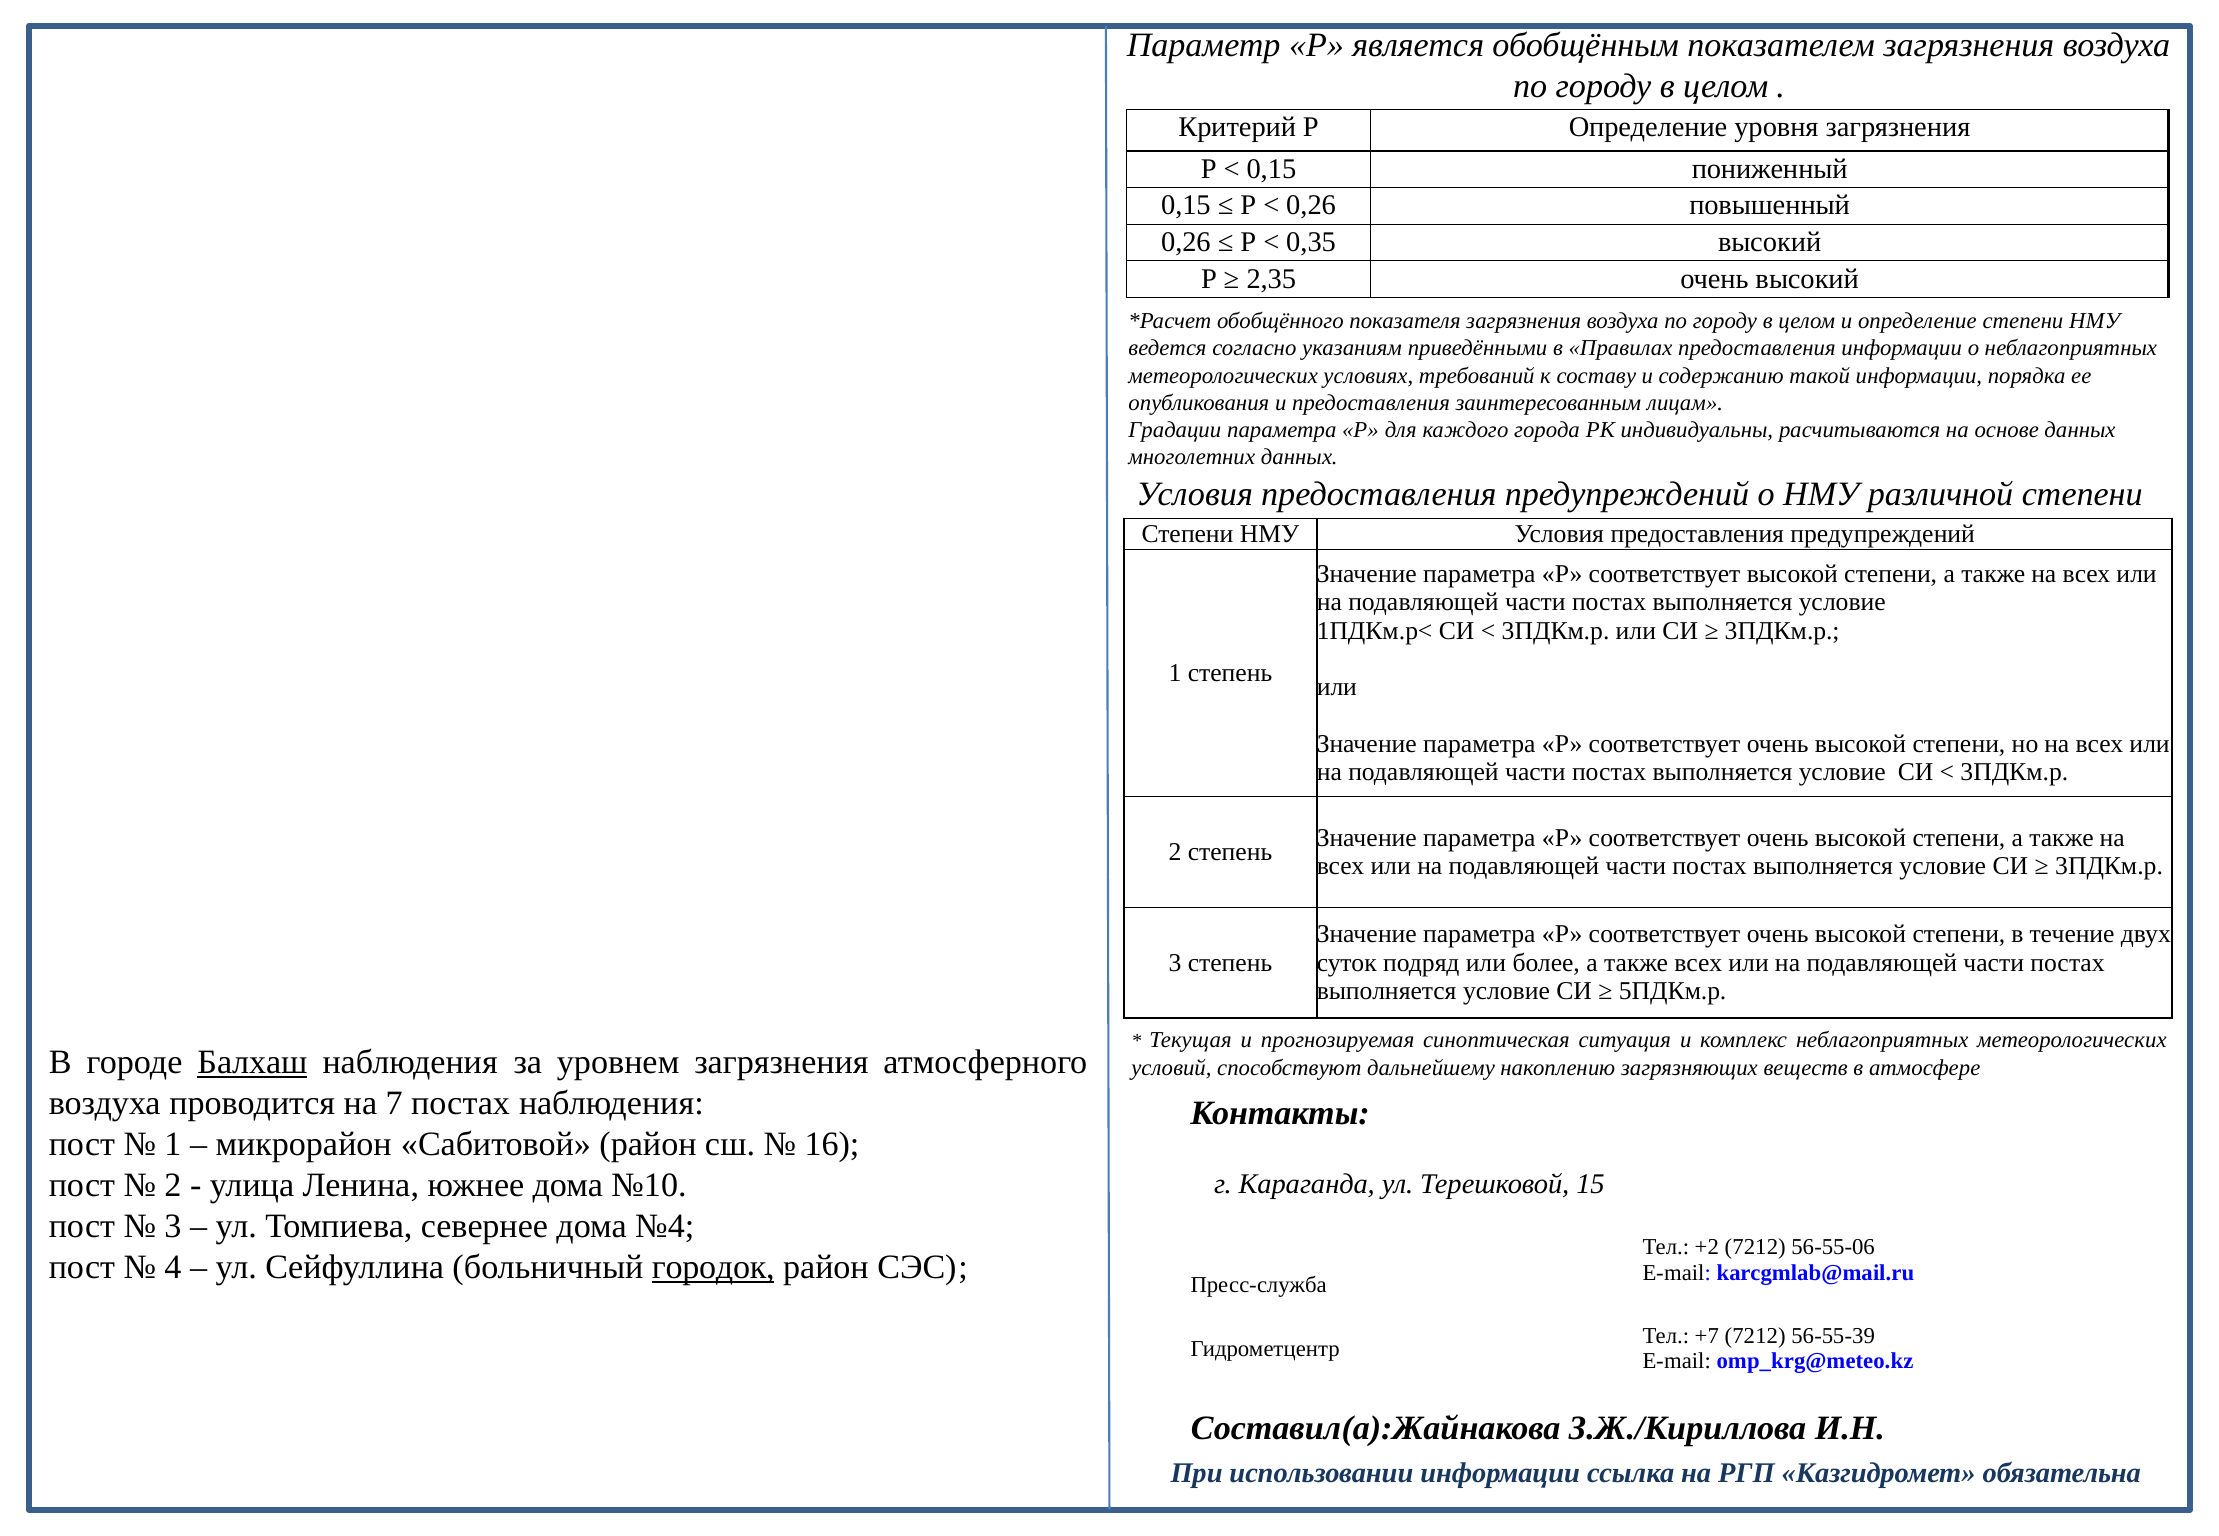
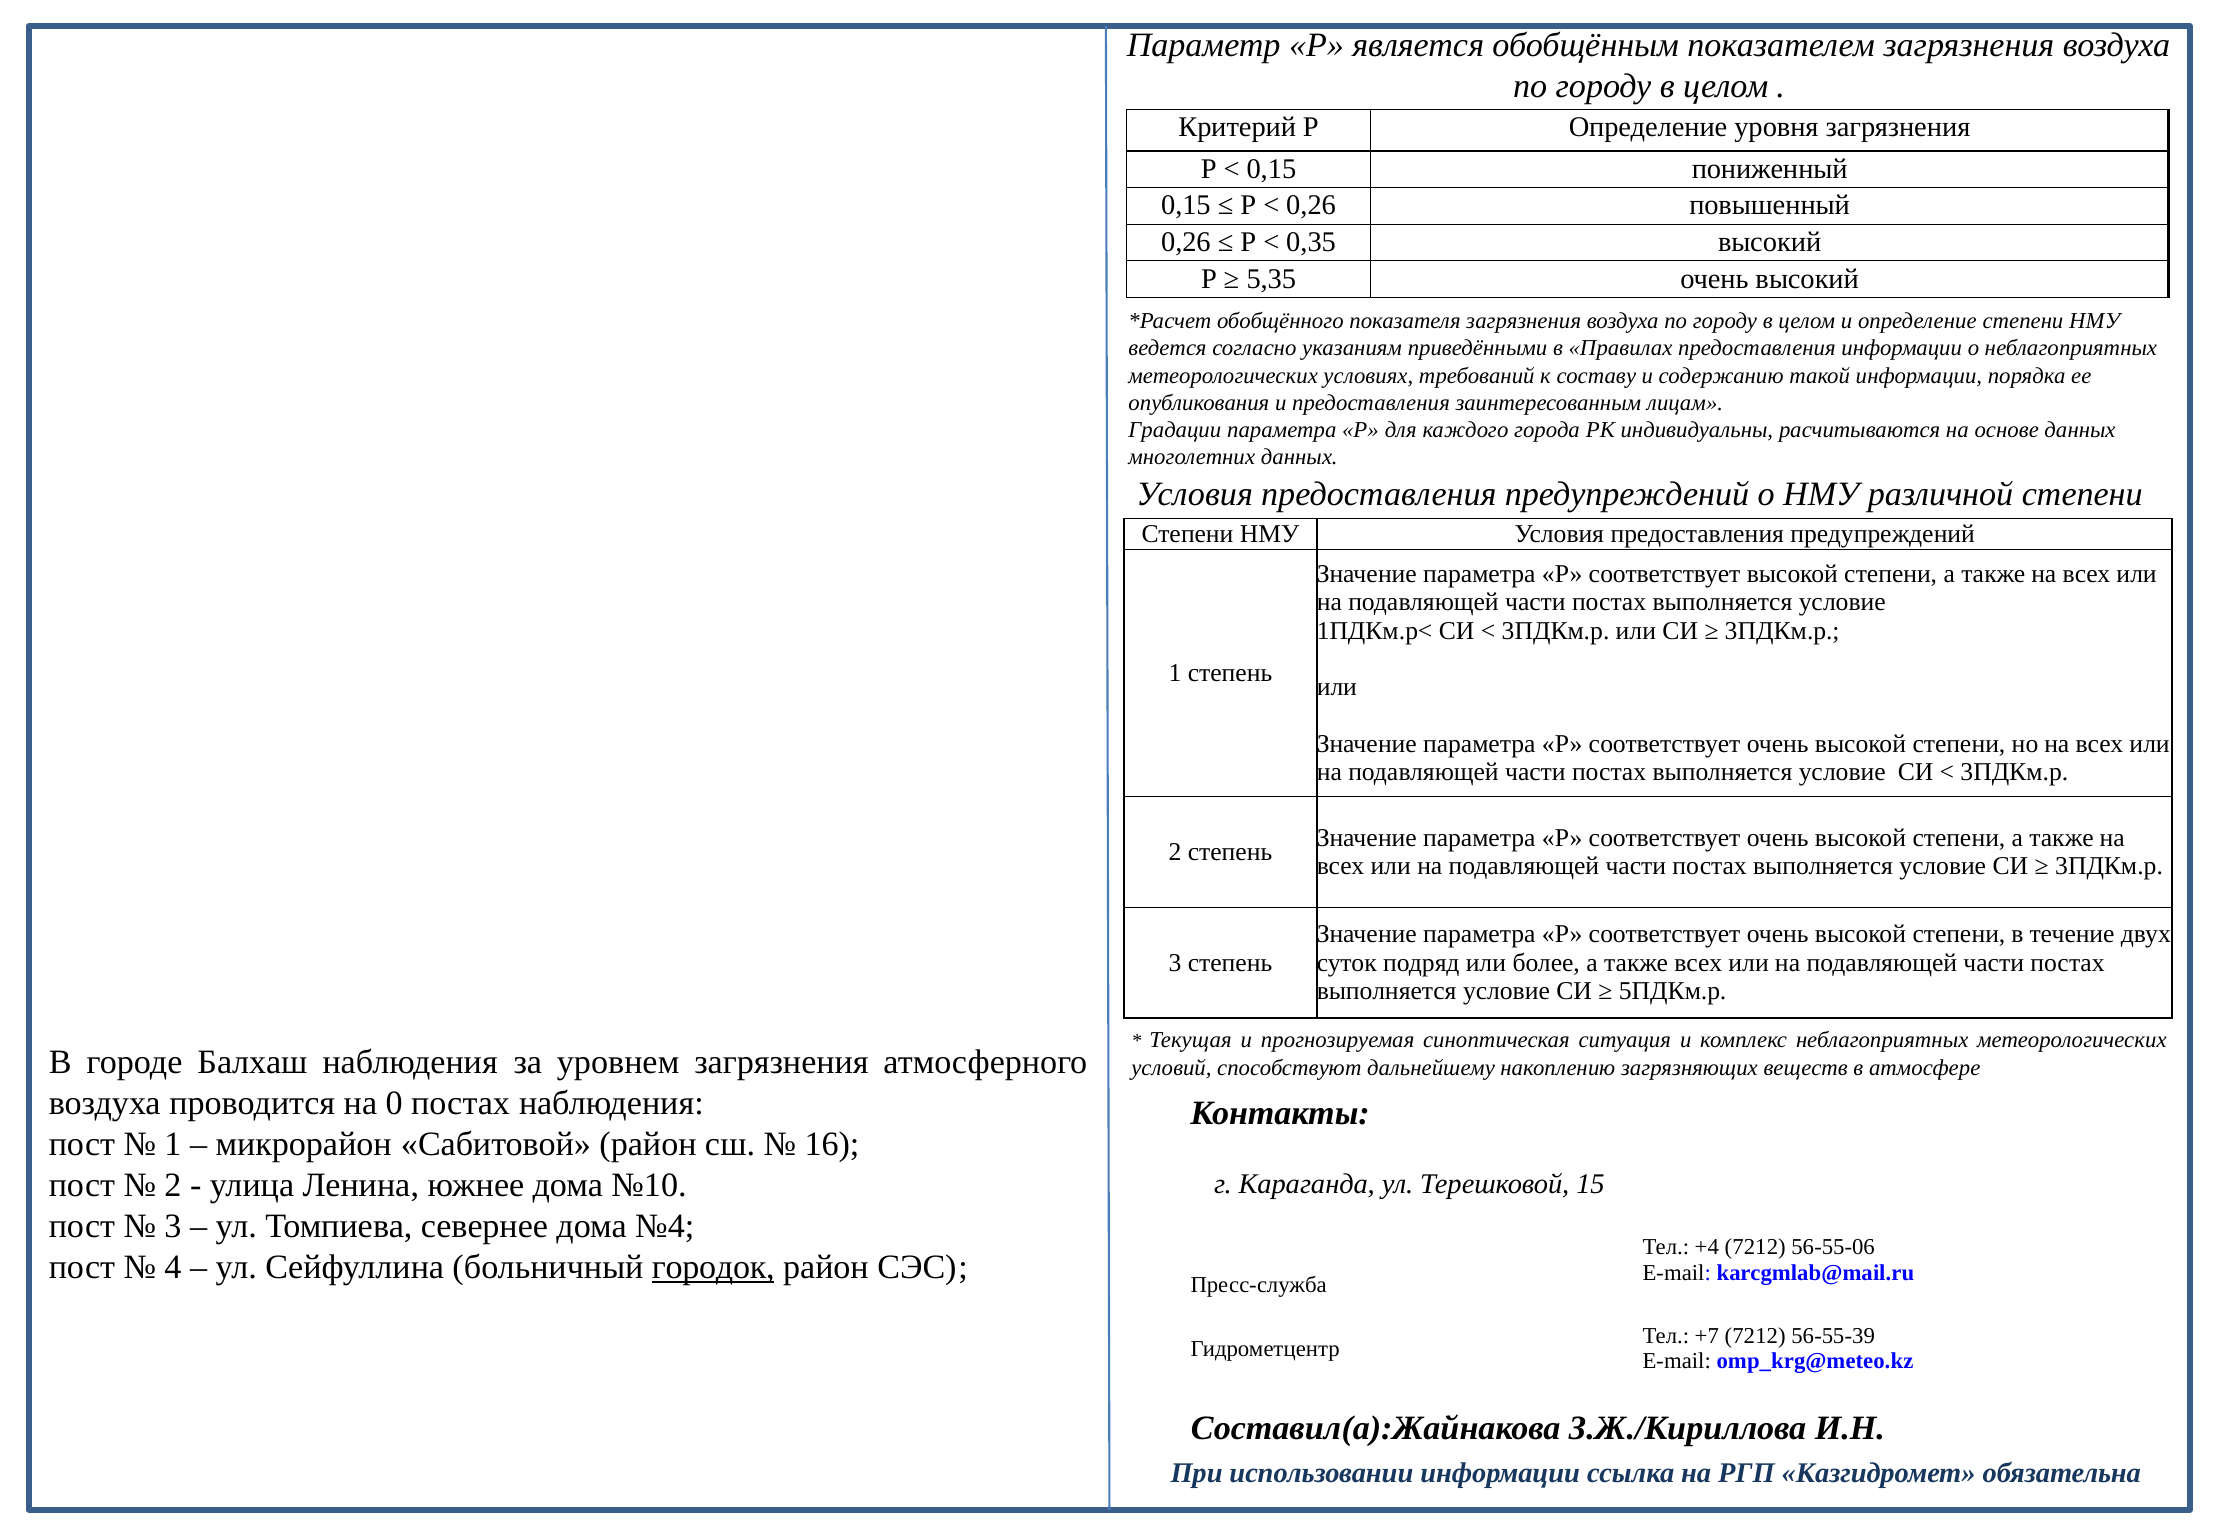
2,35: 2,35 -> 5,35
Балхаш underline: present -> none
7: 7 -> 0
+2: +2 -> +4
